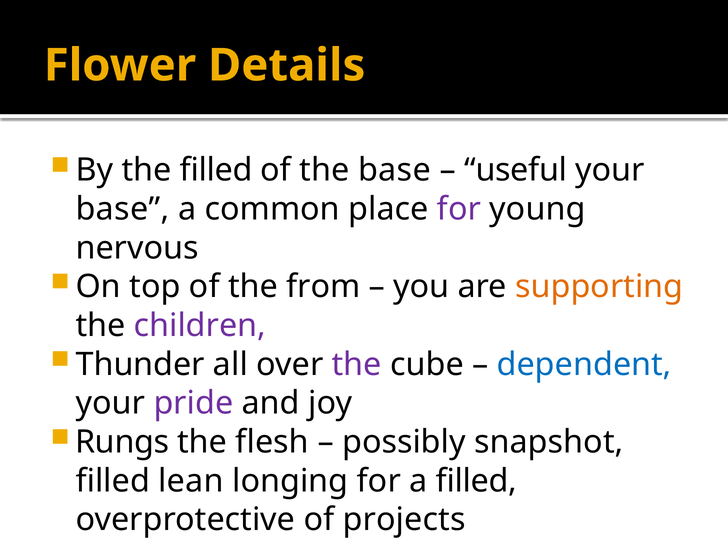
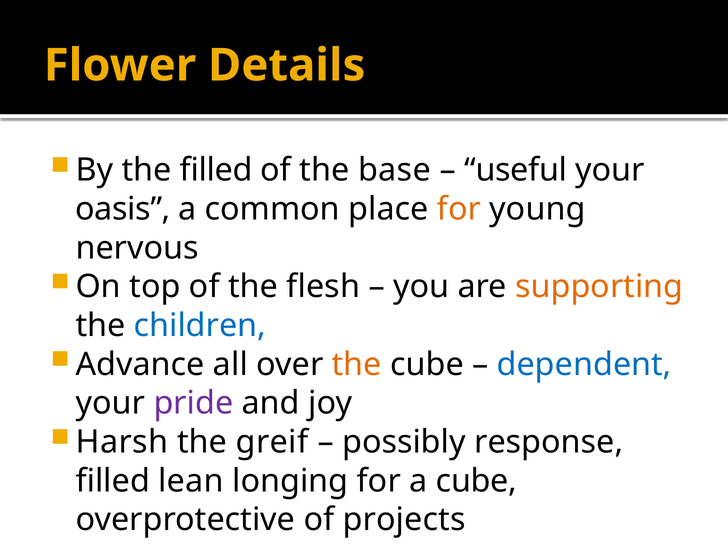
base at (122, 209): base -> oasis
for at (459, 209) colour: purple -> orange
from: from -> flesh
children colour: purple -> blue
Thunder: Thunder -> Advance
the at (357, 364) colour: purple -> orange
Rungs: Rungs -> Harsh
flesh: flesh -> greif
snapshot: snapshot -> response
a filled: filled -> cube
